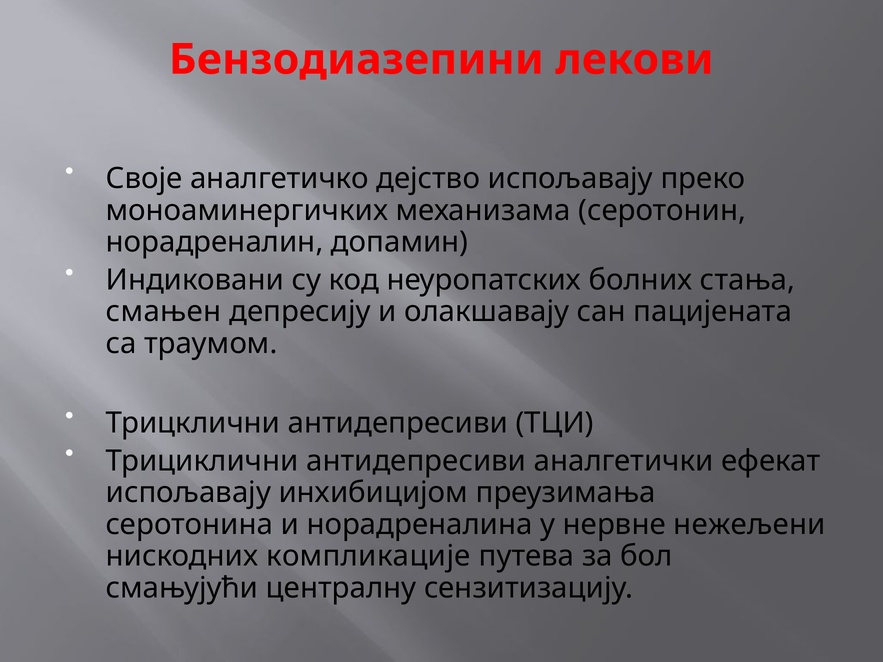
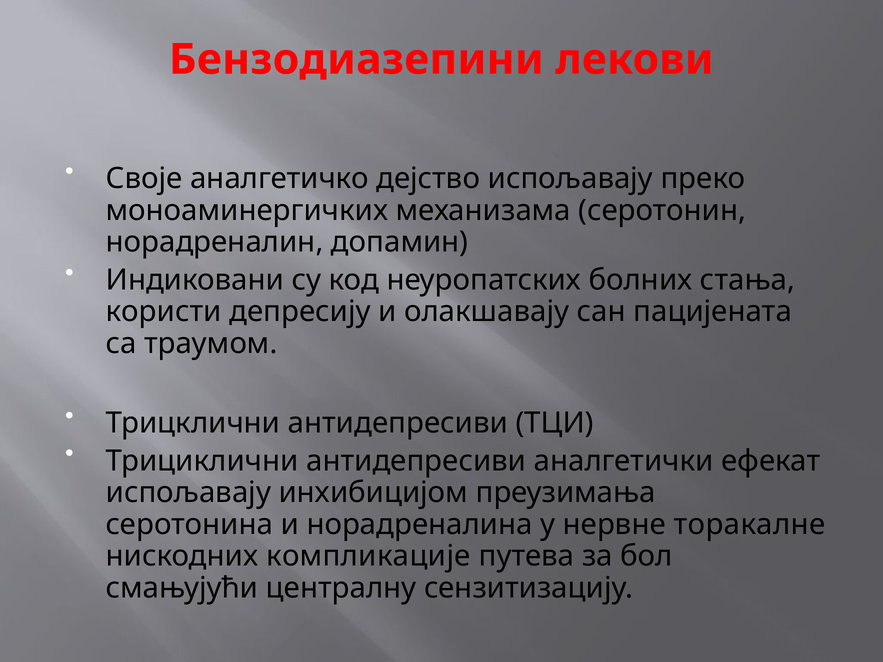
смањен: смањен -> користи
нежељени: нежељени -> торакалне
